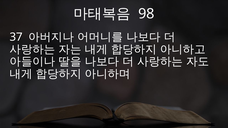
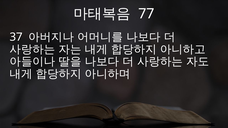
98: 98 -> 77
